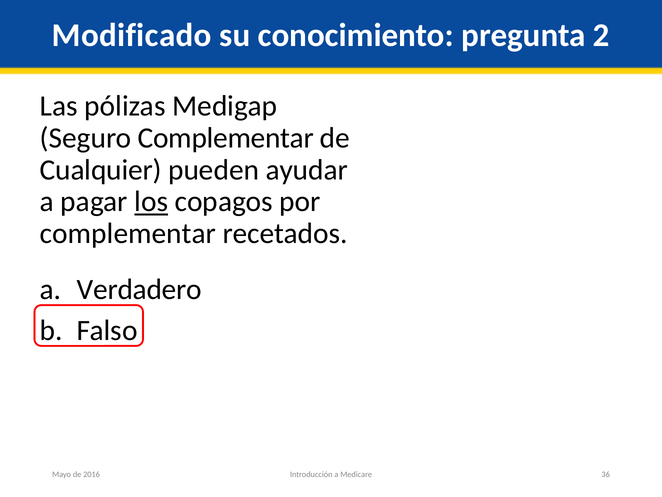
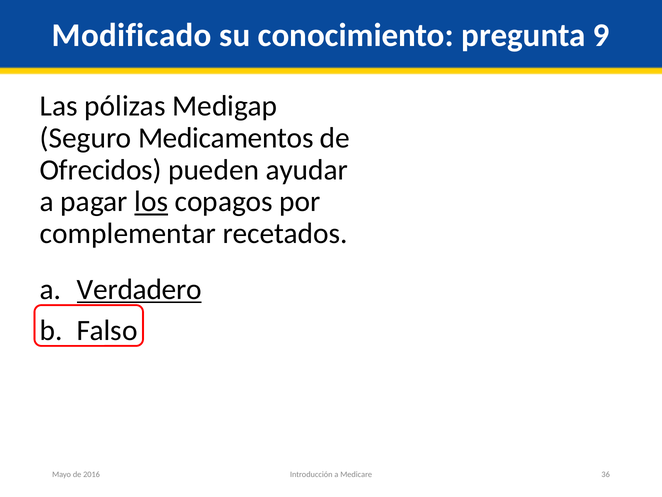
2: 2 -> 9
Seguro Complementar: Complementar -> Medicamentos
Cualquier: Cualquier -> Ofrecidos
Verdadero underline: none -> present
